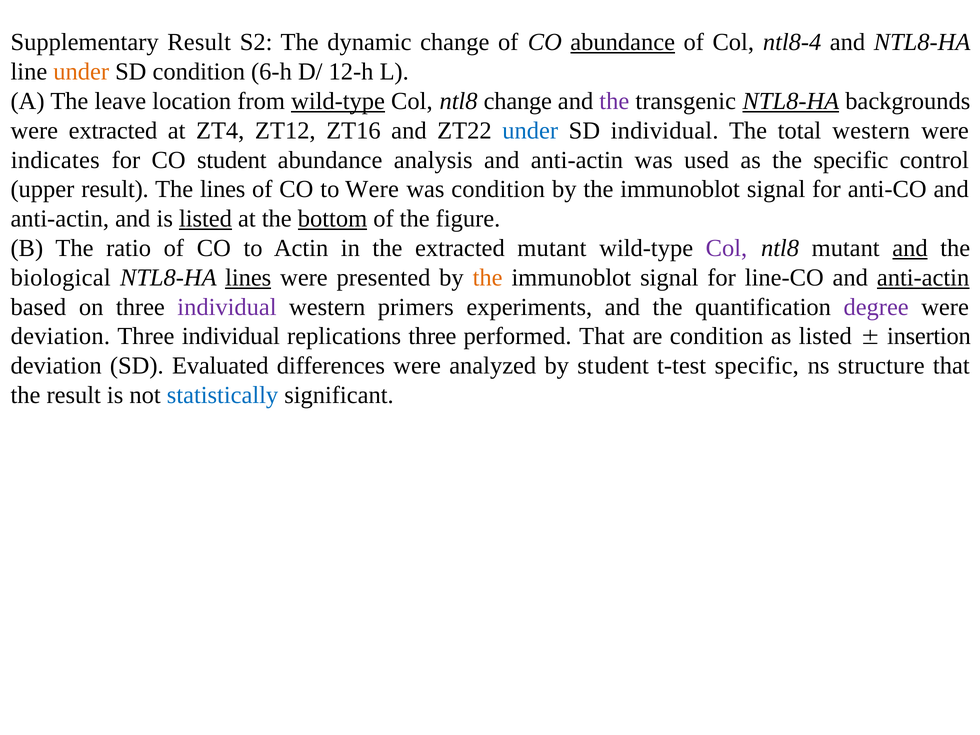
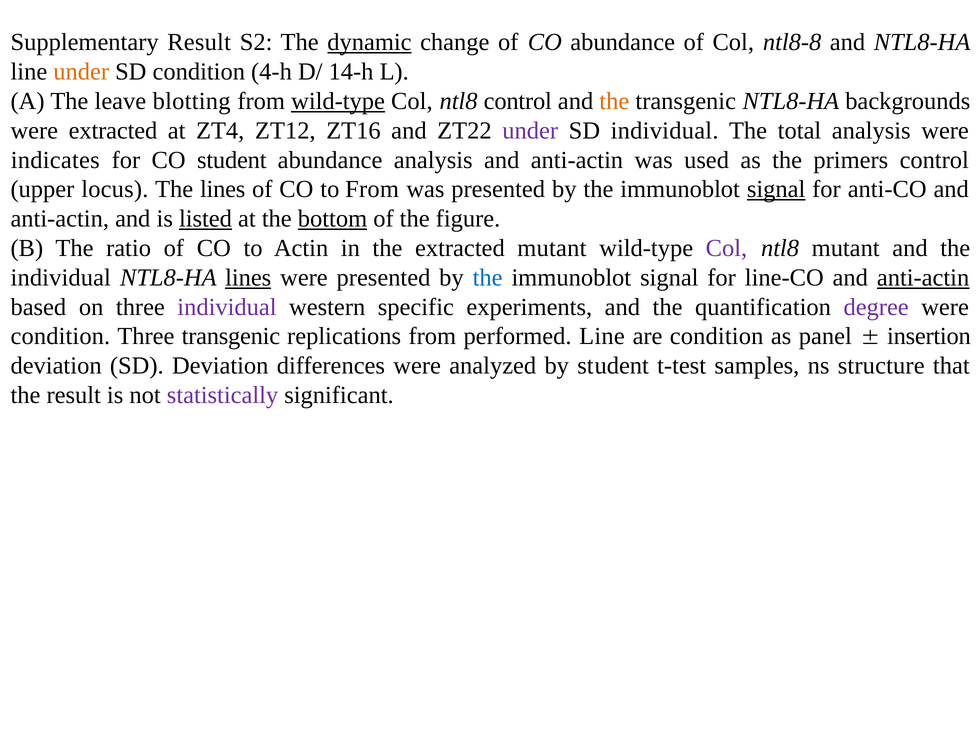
dynamic underline: none -> present
abundance at (623, 42) underline: present -> none
ntl8-4: ntl8-4 -> ntl8-8
6-h: 6-h -> 4-h
12-h: 12-h -> 14-h
location: location -> blotting
ntl8 change: change -> control
the at (614, 101) colour: purple -> orange
NTL8-HA at (791, 101) underline: present -> none
under at (530, 131) colour: blue -> purple
total western: western -> analysis
the specific: specific -> primers
upper result: result -> locus
to Were: Were -> From
was condition: condition -> presented
signal at (776, 189) underline: none -> present
and at (910, 248) underline: present -> none
biological at (61, 278): biological -> individual
the at (488, 278) colour: orange -> blue
primers: primers -> specific
deviation at (60, 336): deviation -> condition
individual at (231, 336): individual -> transgenic
replications three: three -> from
performed That: That -> Line
as listed: listed -> panel
SD Evaluated: Evaluated -> Deviation
t-test specific: specific -> samples
statistically colour: blue -> purple
